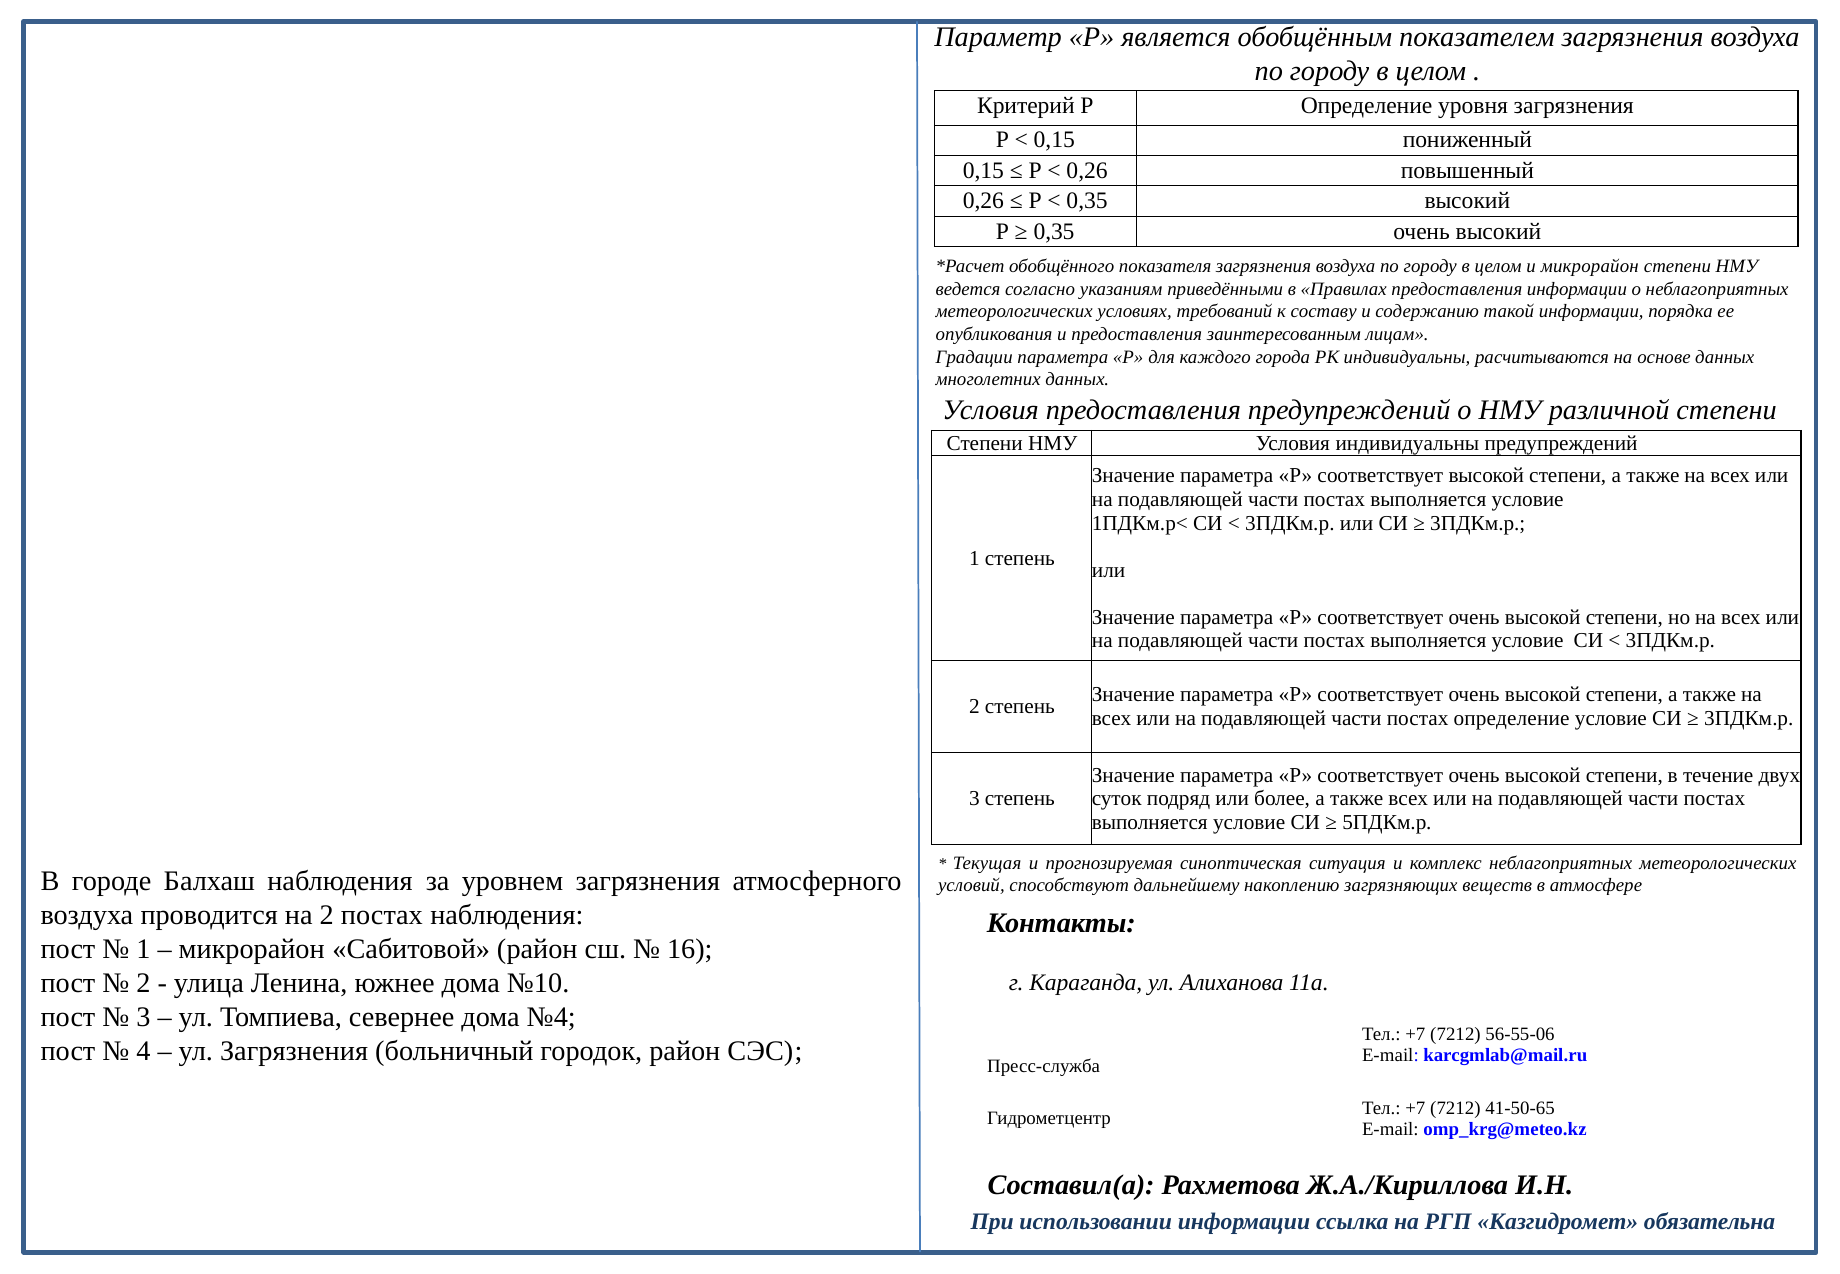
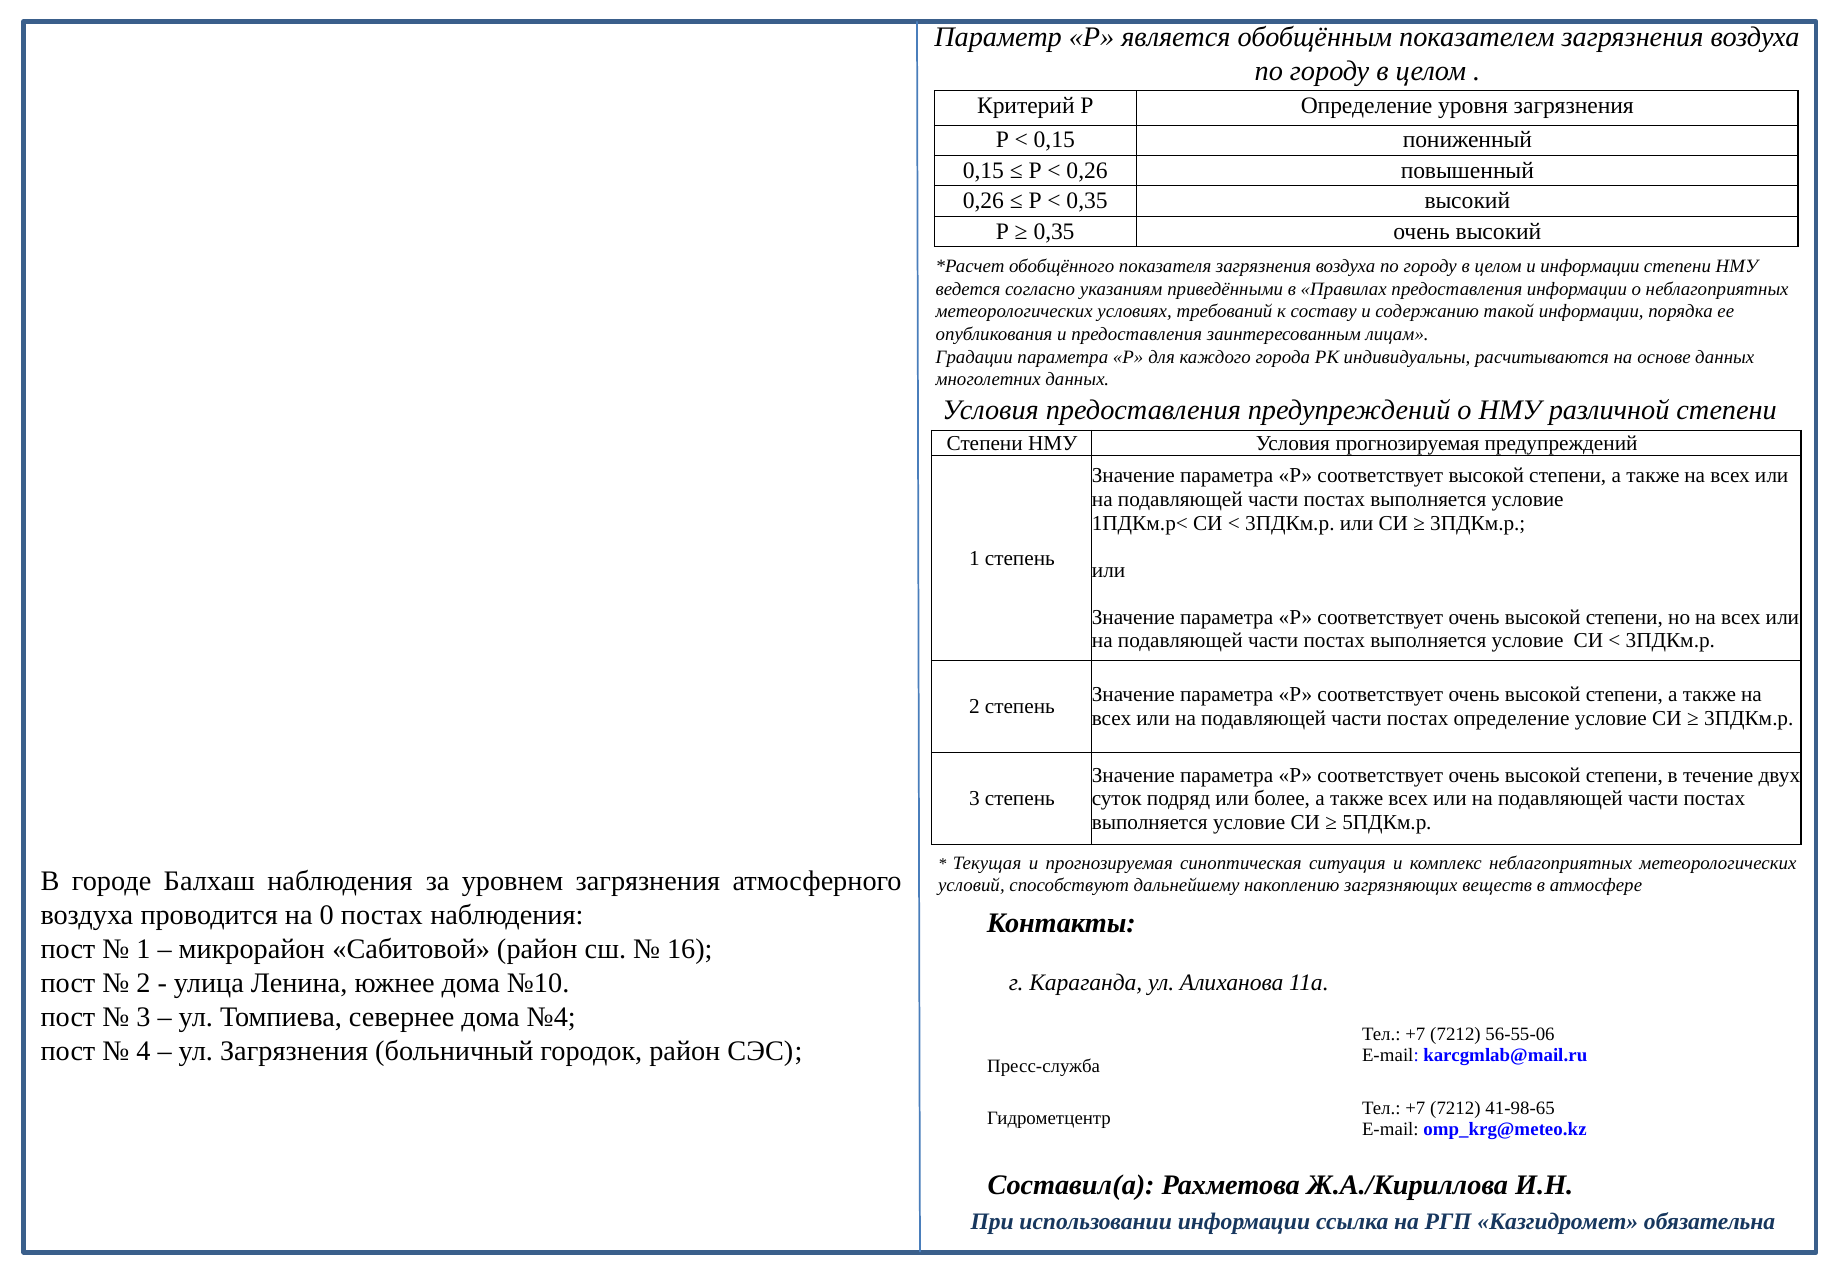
и микрорайон: микрорайон -> информации
Условия индивидуальны: индивидуальны -> прогнозируемая
на 2: 2 -> 0
41-50-65: 41-50-65 -> 41-98-65
